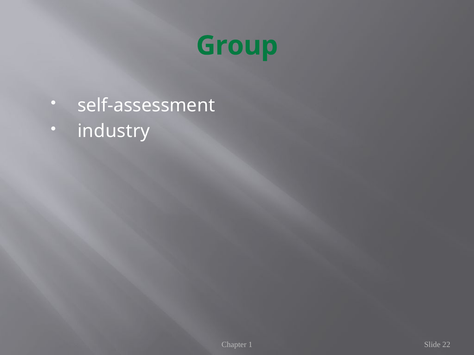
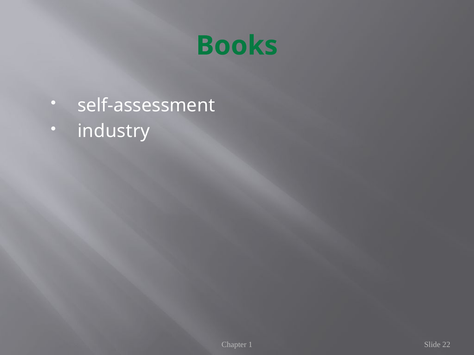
Group: Group -> Books
